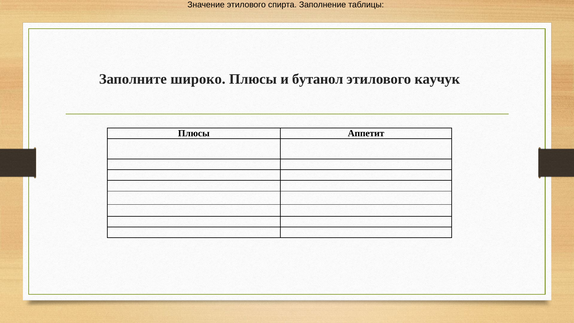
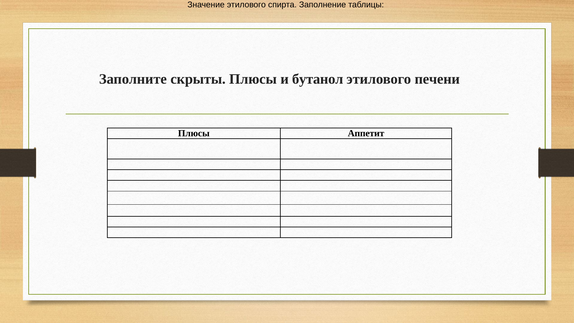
широко: широко -> скрыты
каучук: каучук -> печени
